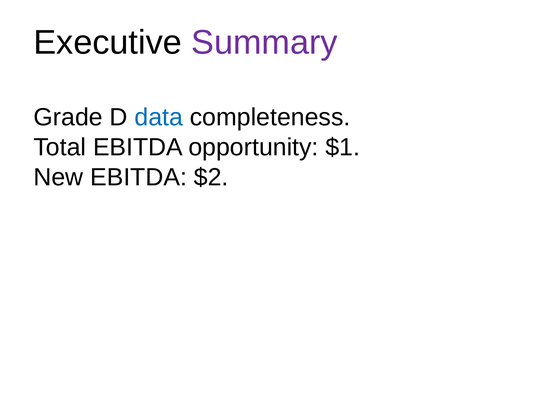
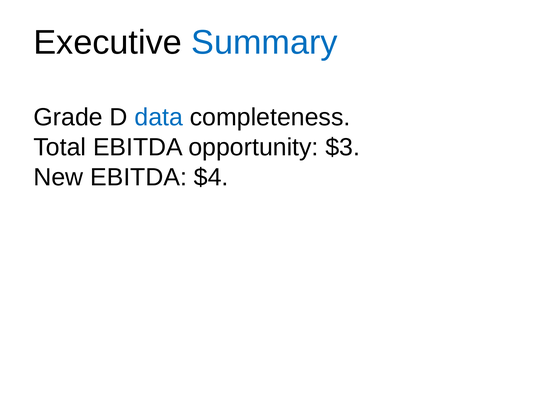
Summary colour: purple -> blue
$1: $1 -> $3
$2: $2 -> $4
